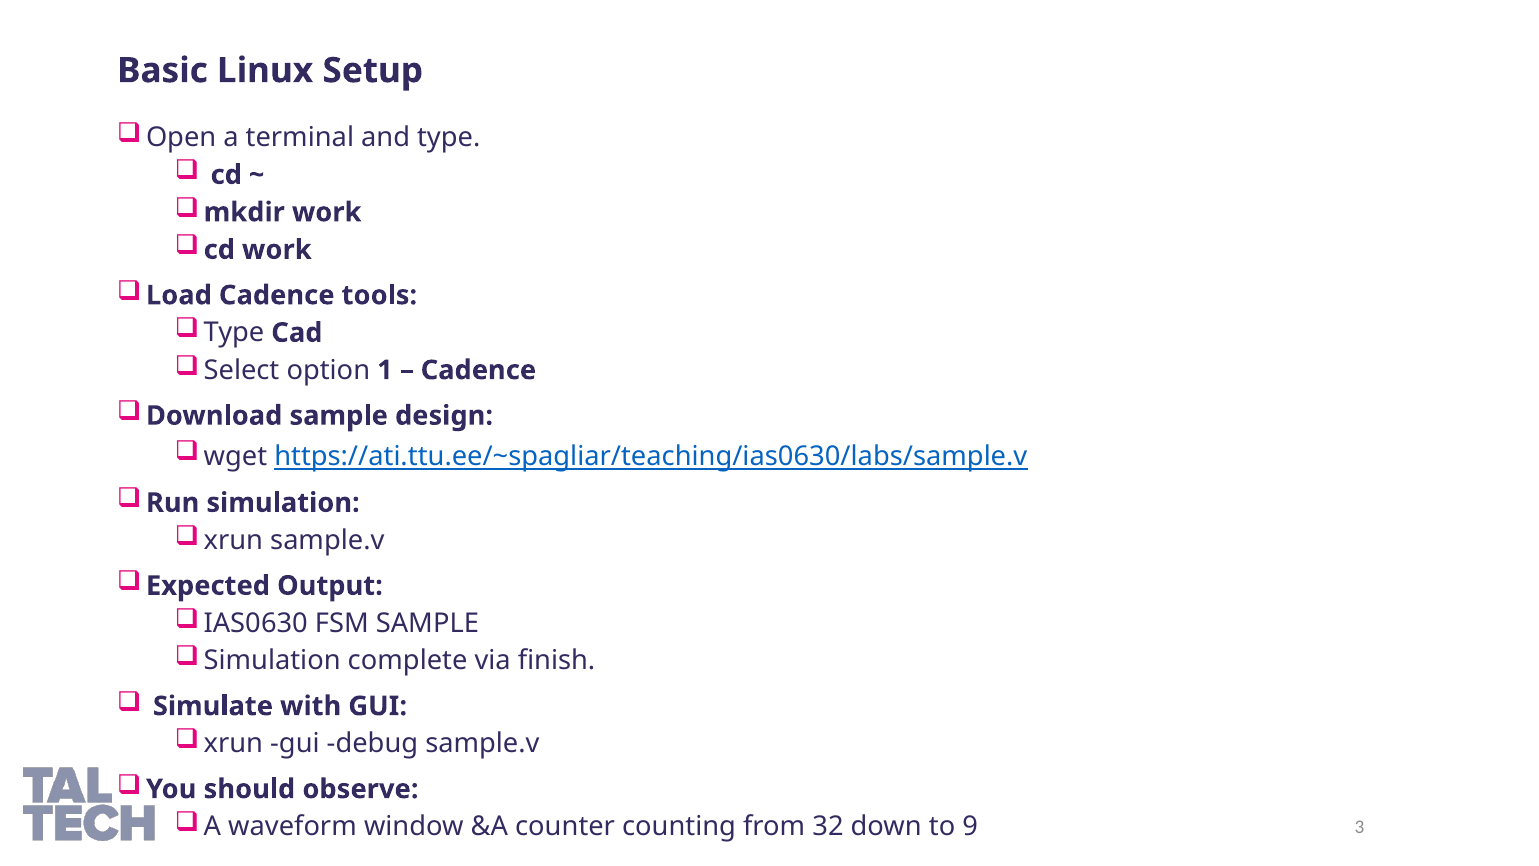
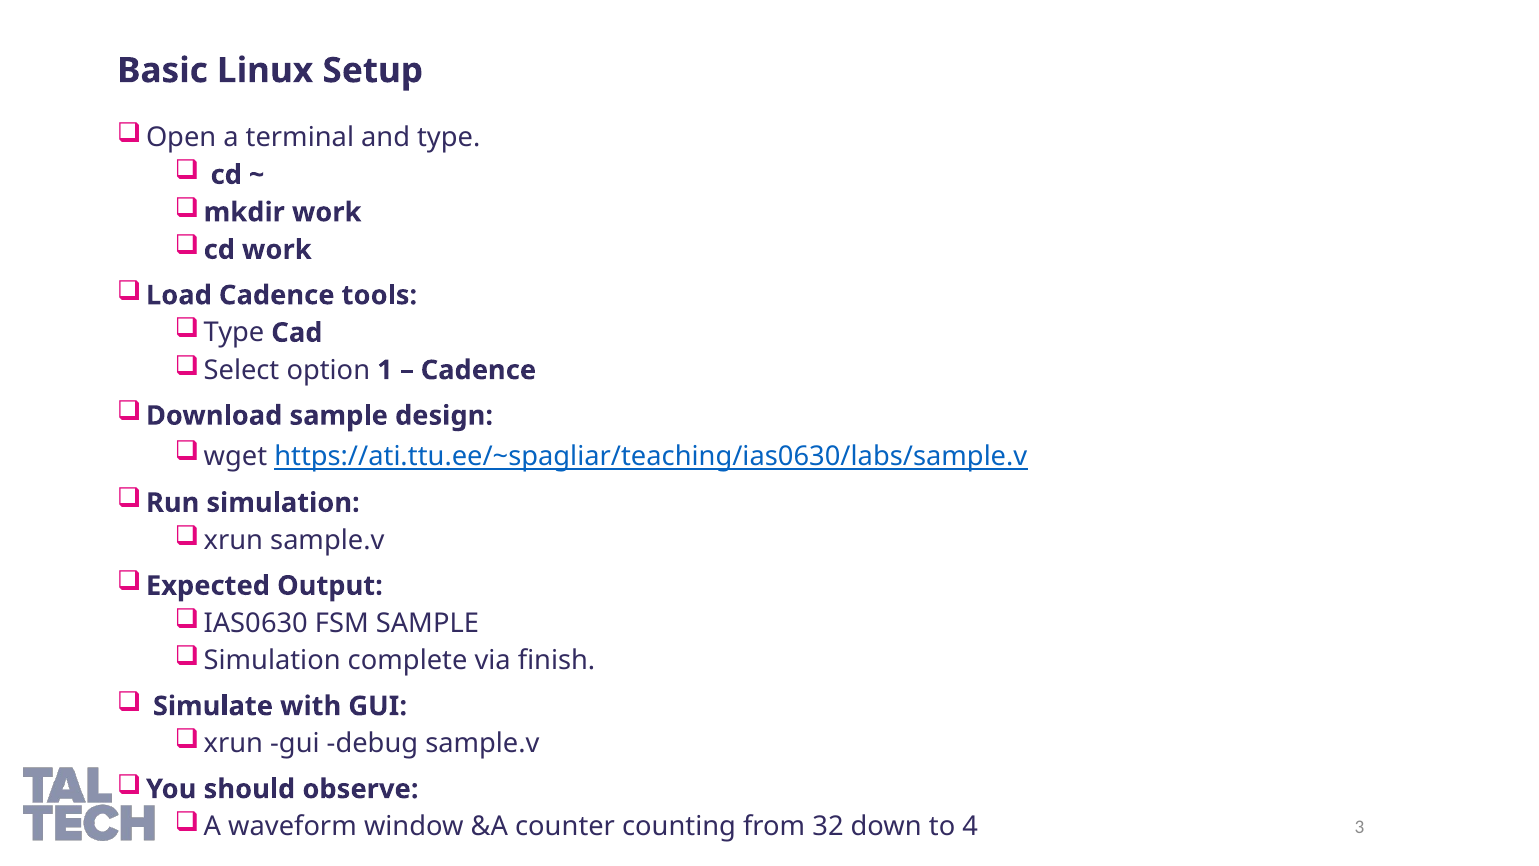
9: 9 -> 4
